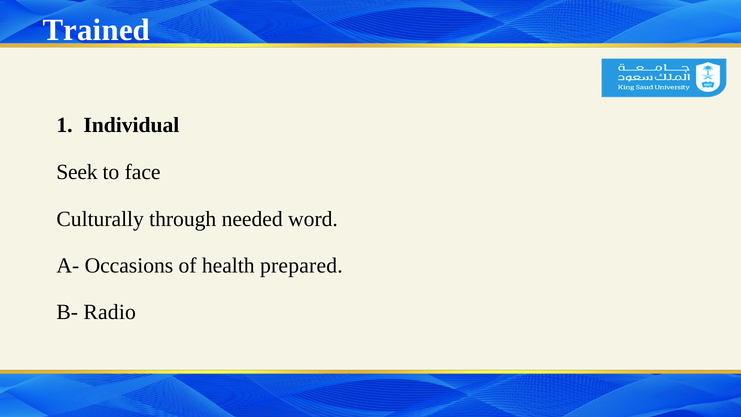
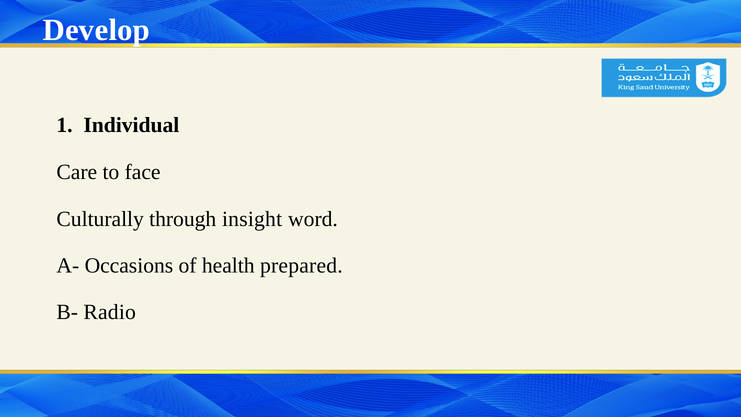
Trained: Trained -> Develop
Seek: Seek -> Care
needed: needed -> insight
